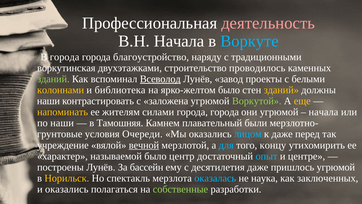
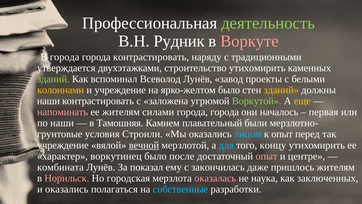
деятельность colour: pink -> light green
В.Н Начала: Начала -> Рудник
Воркуте colour: light blue -> pink
города благоустройство: благоустройство -> контрастировать
воркутинская: воркутинская -> утверждается
строительство проводилось: проводилось -> утихомирить
Всеволод underline: present -> none
и библиотека: библиотека -> учреждение
напоминать colour: yellow -> pink
они угрюмой: угрюмой -> началось
начала at (323, 112): начала -> первая
Очереди: Очереди -> Строили
к даже: даже -> опыт
называемой: называемой -> воркутинец
центр: центр -> после
опыт at (266, 156) colour: light blue -> pink
построены: построены -> комбината
бассейн: бассейн -> показал
десятилетия: десятилетия -> закончилась
пришлось угрюмой: угрюмой -> жителям
Норильск colour: yellow -> pink
спектакль: спектакль -> городская
оказалась colour: light blue -> pink
собственные colour: light green -> light blue
